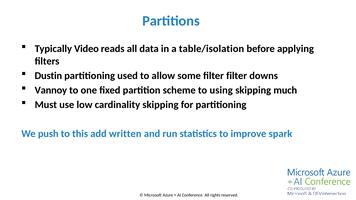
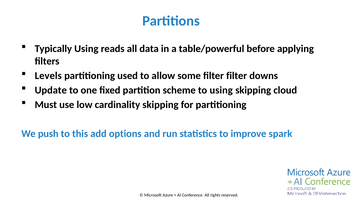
Typically Video: Video -> Using
table/isolation: table/isolation -> table/powerful
Dustin: Dustin -> Levels
Vannoy: Vannoy -> Update
much: much -> cloud
written: written -> options
